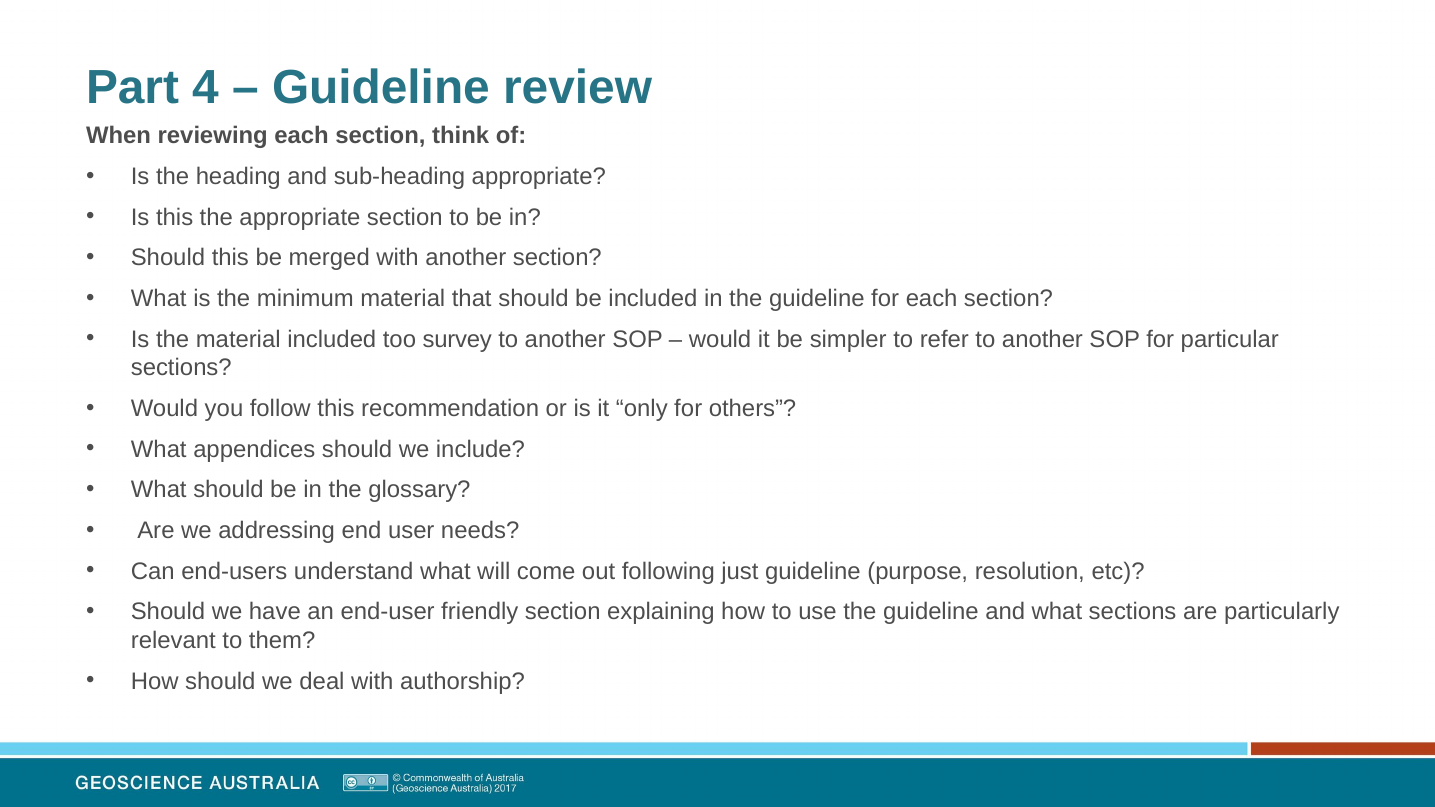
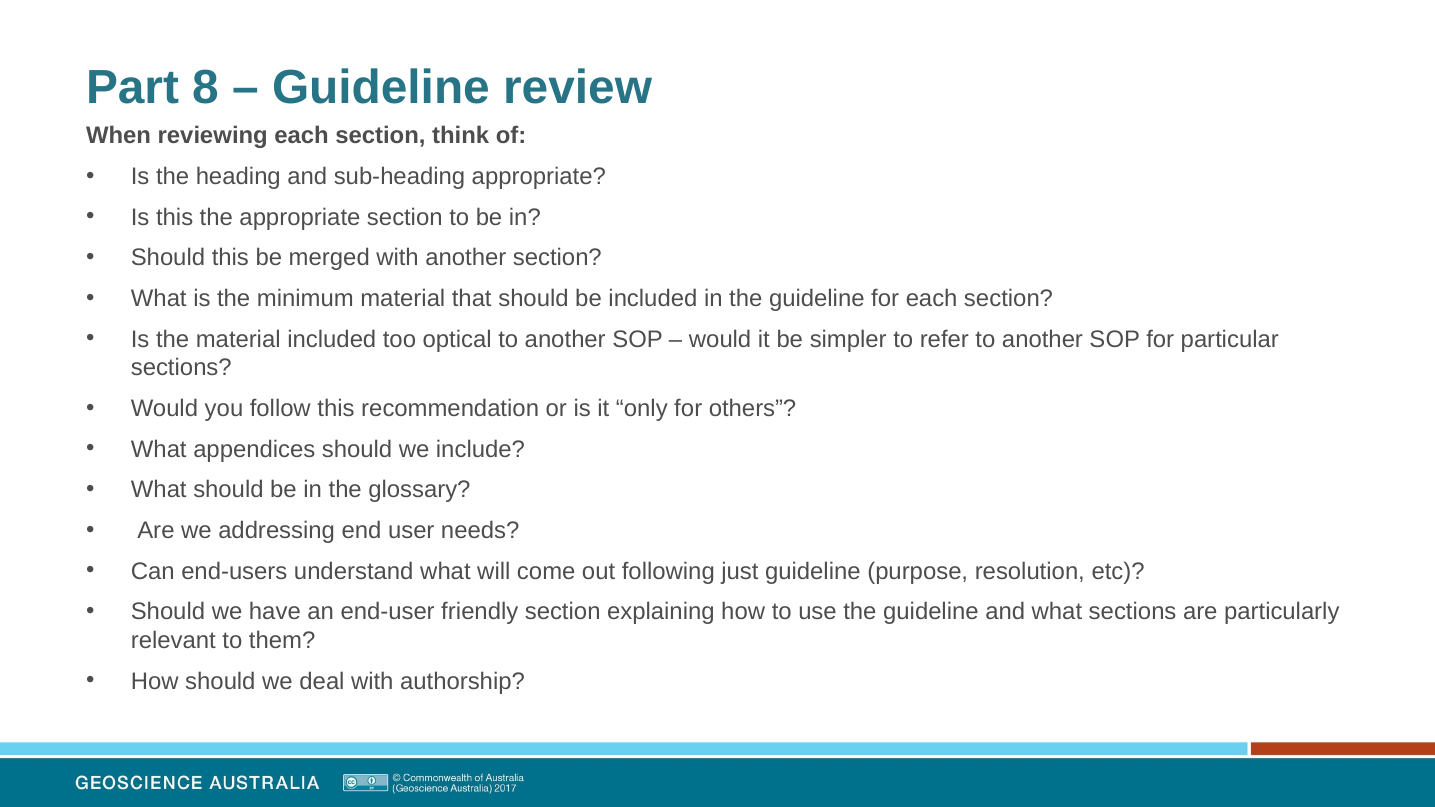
4: 4 -> 8
survey: survey -> optical
